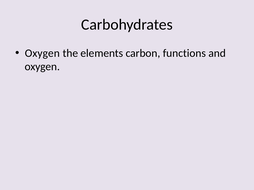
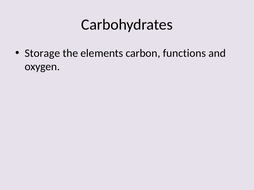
Oxygen at (42, 53): Oxygen -> Storage
